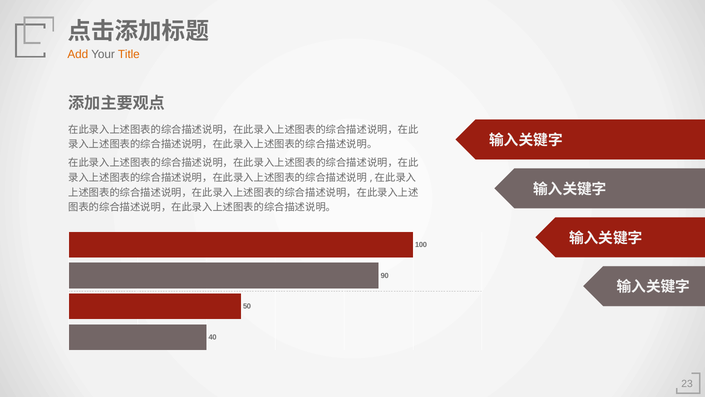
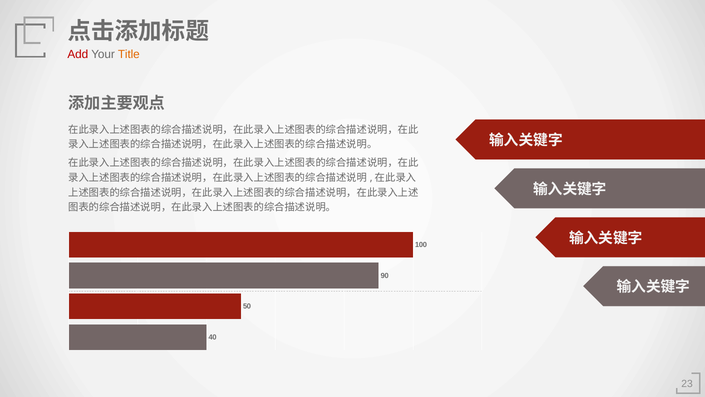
Add colour: orange -> red
